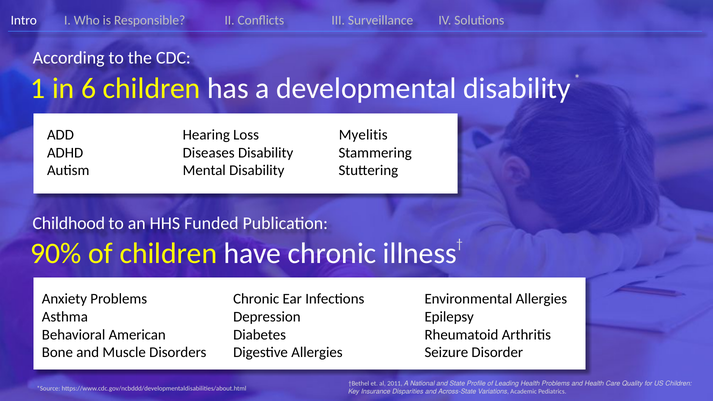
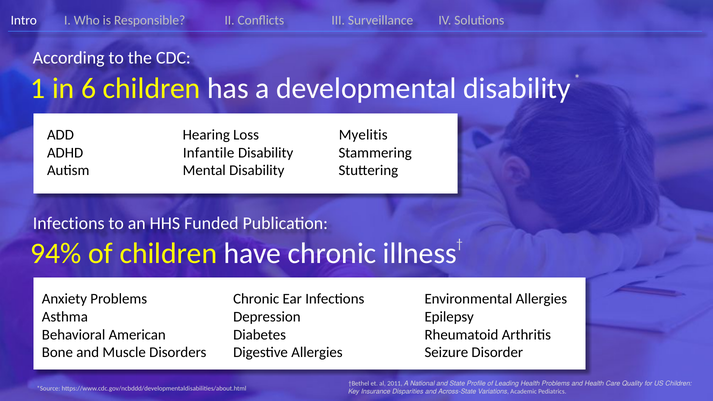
Diseases: Diseases -> Infantile
Childhood at (69, 223): Childhood -> Infections
90%: 90% -> 94%
